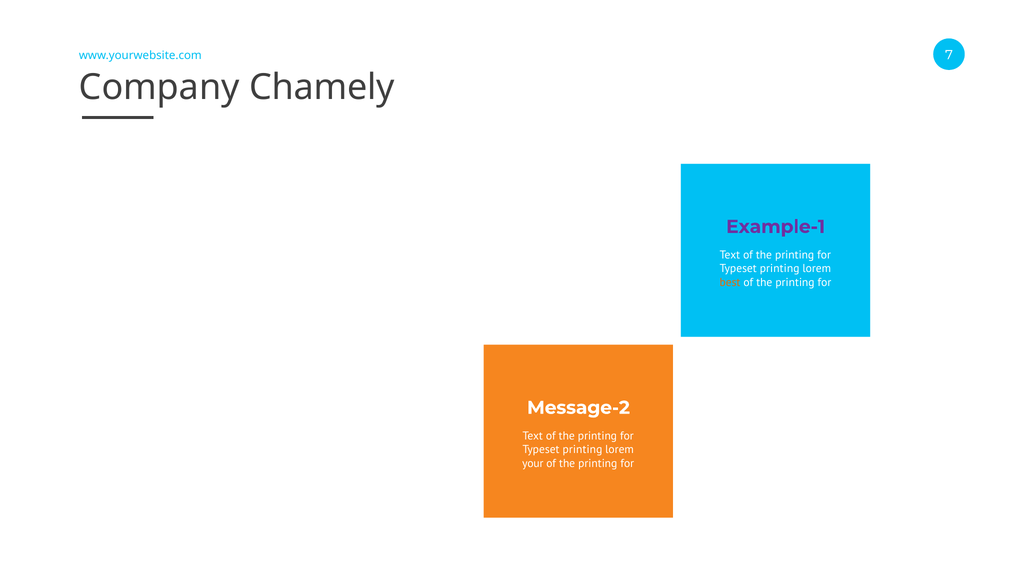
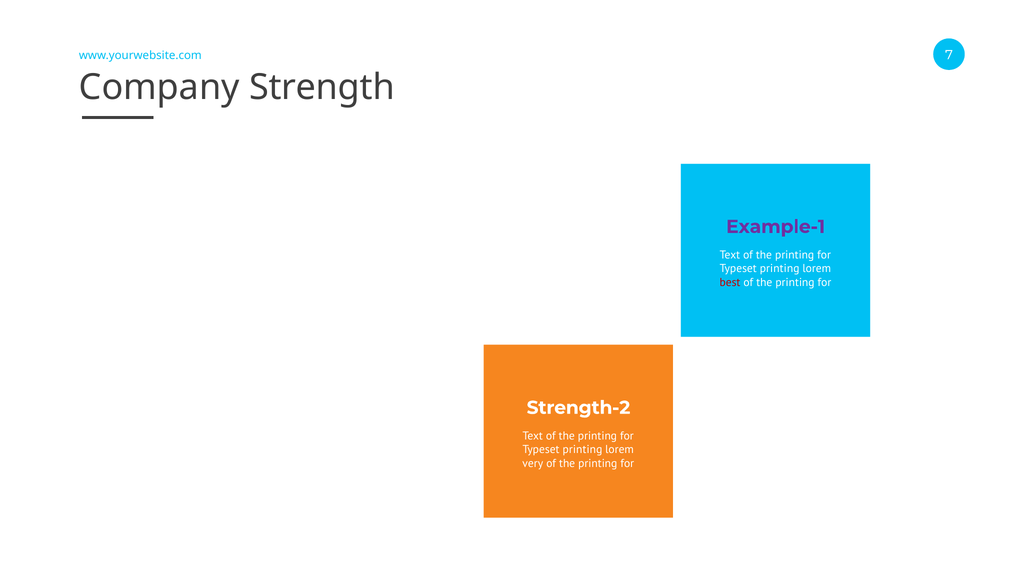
Chamely: Chamely -> Strength
best colour: orange -> red
Message-2: Message-2 -> Strength-2
your: your -> very
